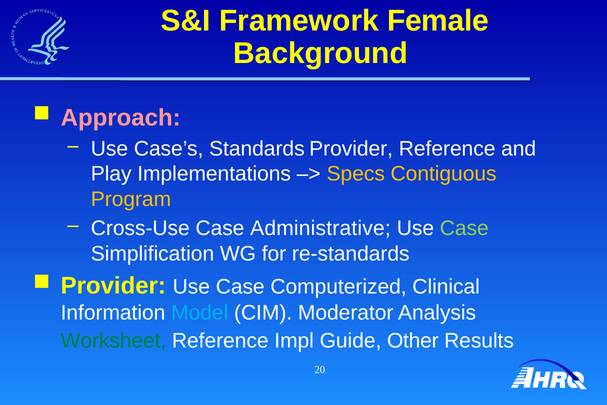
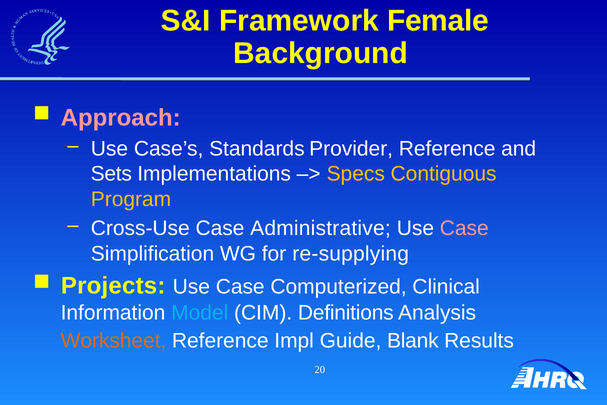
Play: Play -> Sets
Case at (464, 228) colour: light green -> pink
re-standards: re-standards -> re-supplying
Provider at (113, 286): Provider -> Projects
Moderator: Moderator -> Definitions
Worksheet colour: green -> orange
Other: Other -> Blank
